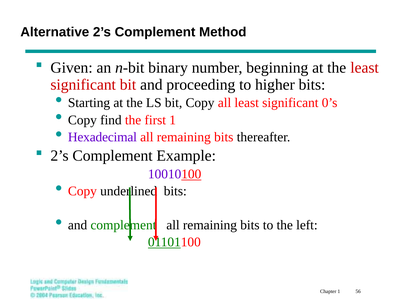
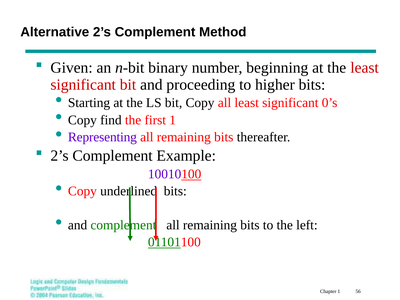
Hexadecimal: Hexadecimal -> Representing
